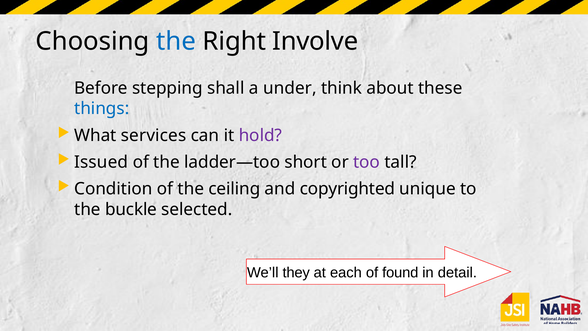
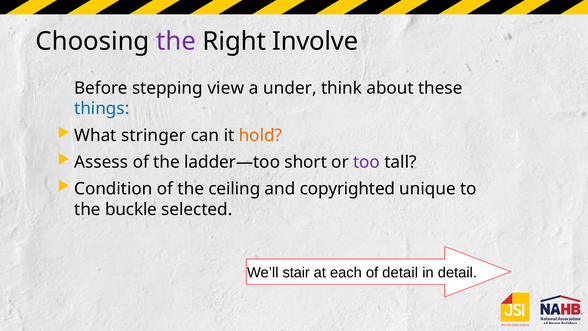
the at (176, 41) colour: blue -> purple
shall: shall -> view
services: services -> stringer
hold colour: purple -> orange
Issued: Issued -> Assess
they: they -> stair
of found: found -> detail
